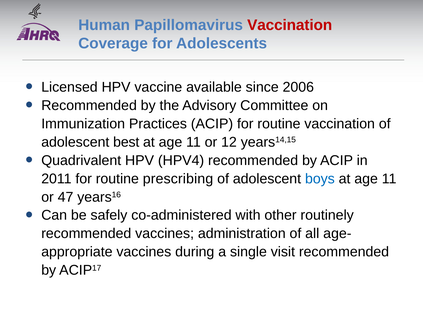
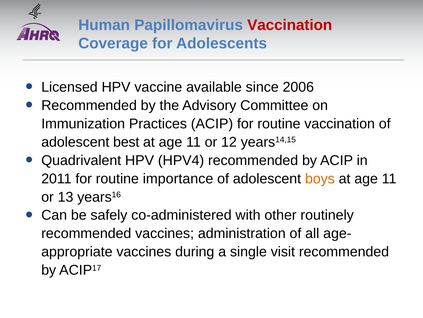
prescribing: prescribing -> importance
boys colour: blue -> orange
47: 47 -> 13
